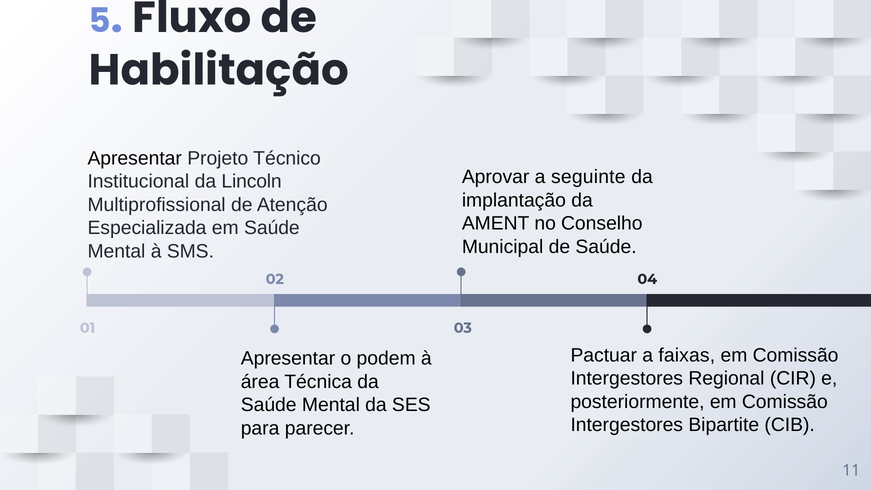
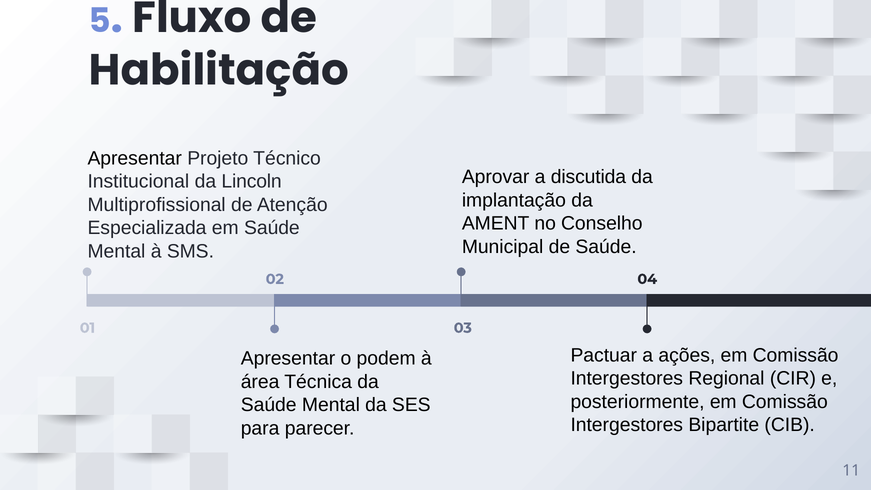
seguinte: seguinte -> discutida
faixas: faixas -> ações
